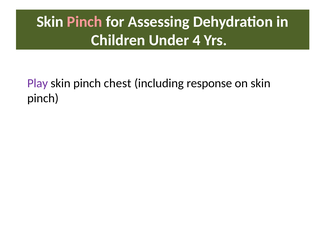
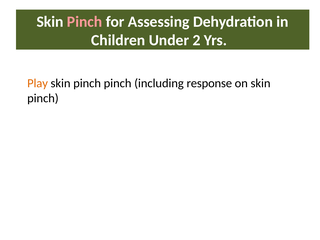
4: 4 -> 2
Play colour: purple -> orange
pinch chest: chest -> pinch
